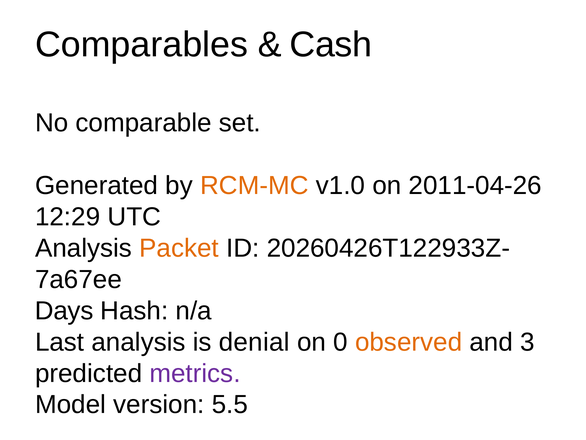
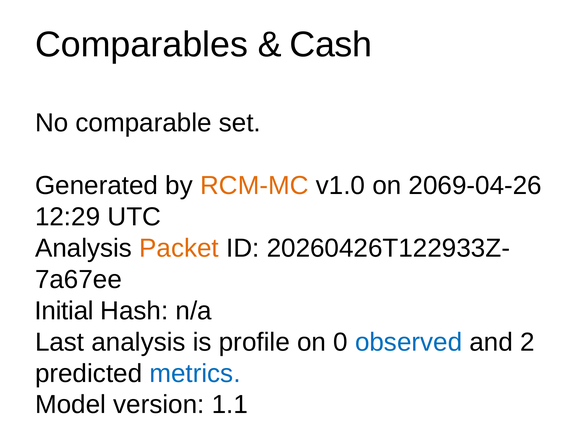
2011-04-26: 2011-04-26 -> 2069-04-26
Days: Days -> Initial
denial: denial -> profile
observed colour: orange -> blue
3: 3 -> 2
metrics colour: purple -> blue
5.5: 5.5 -> 1.1
